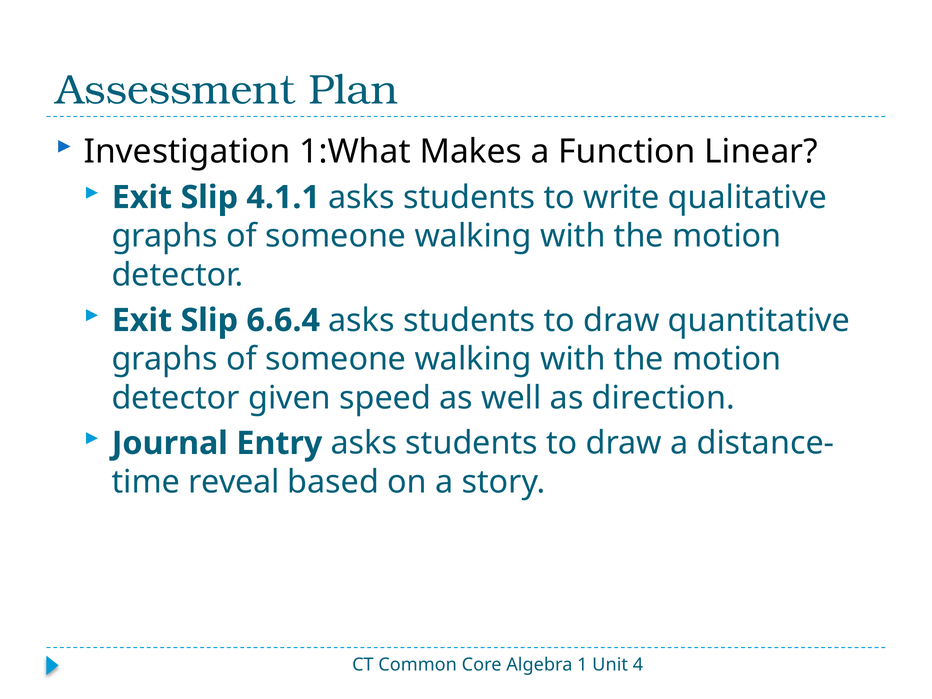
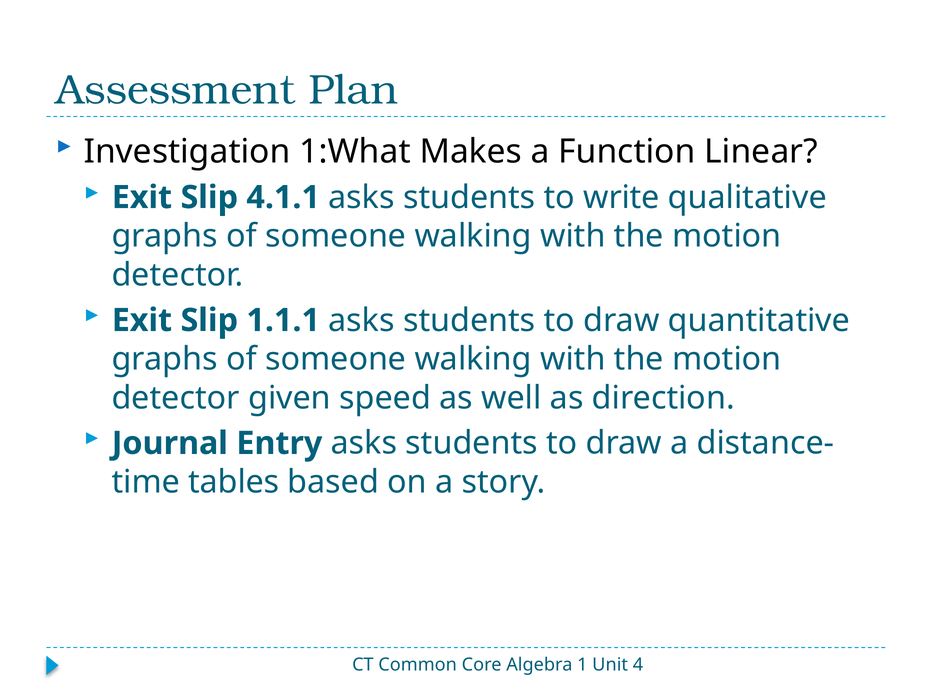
6.6.4: 6.6.4 -> 1.1.1
reveal: reveal -> tables
